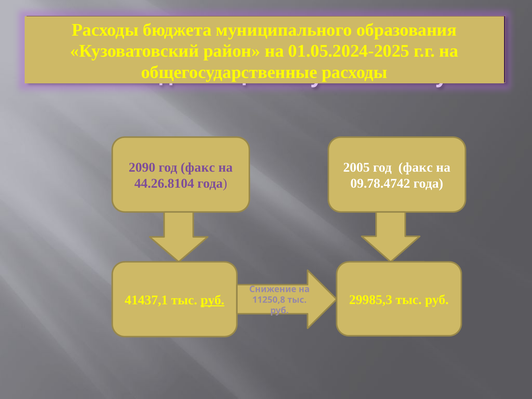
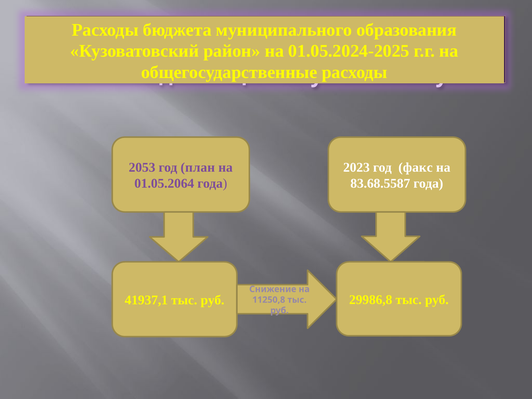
2090: 2090 -> 2053
факс at (198, 167): факс -> план
2005: 2005 -> 2023
44.26.8104: 44.26.8104 -> 01.05.2064
09.78.4742: 09.78.4742 -> 83.68.5587
29985,3: 29985,3 -> 29986,8
41437,1: 41437,1 -> 41937,1
руб at (212, 300) underline: present -> none
